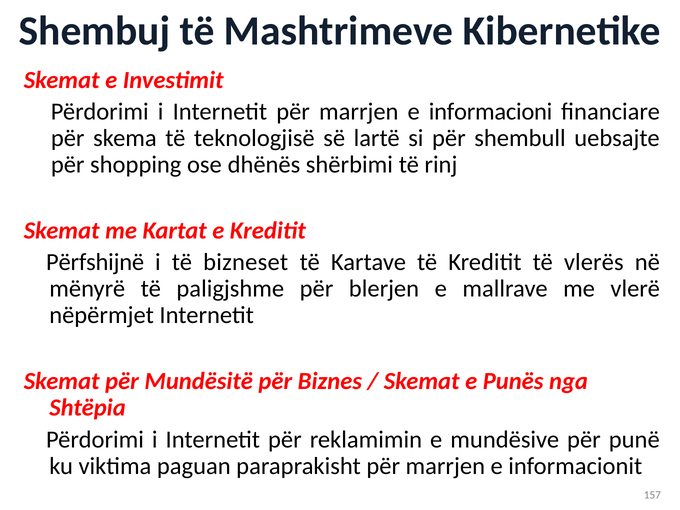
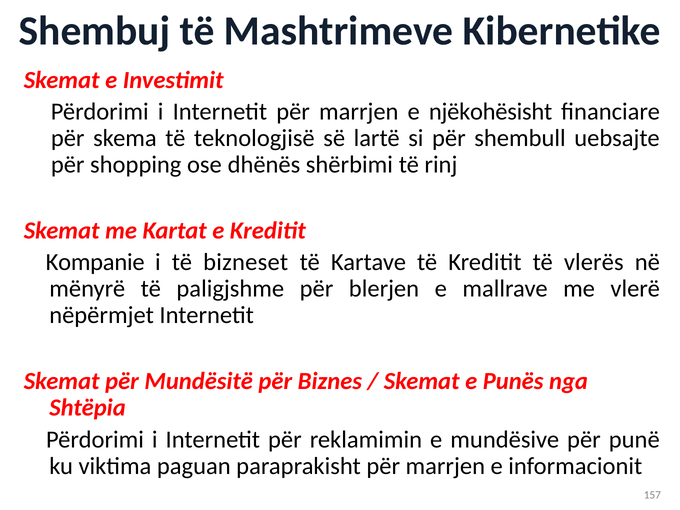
informacioni: informacioni -> njëkohësisht
Përfshijnë: Përfshijnë -> Kompanie
